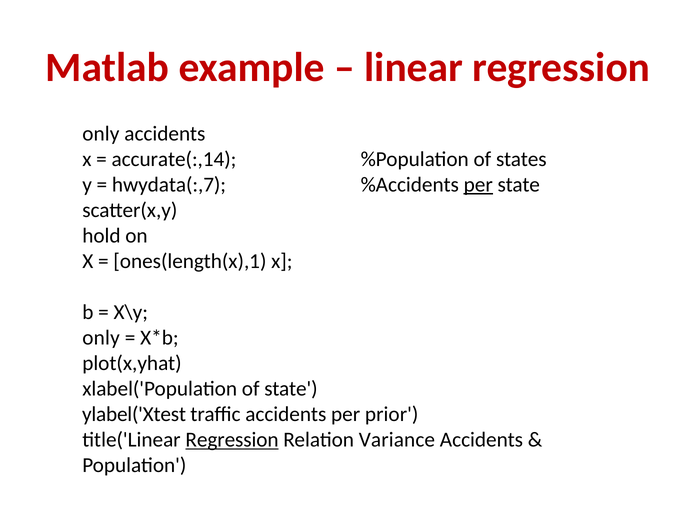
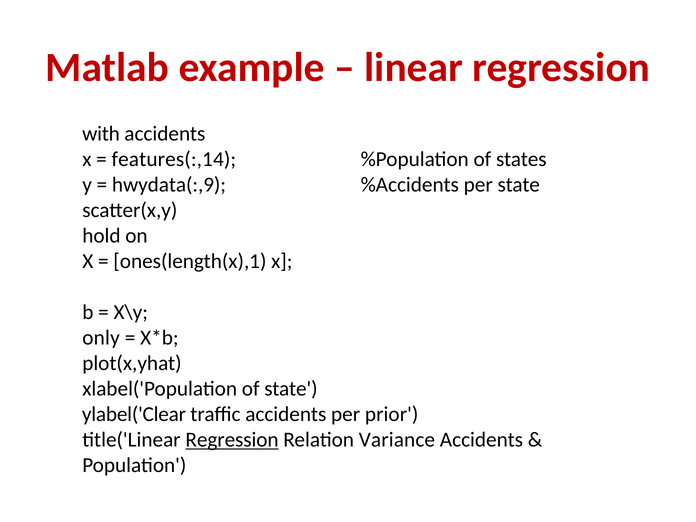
only at (101, 134): only -> with
accurate(:,14: accurate(:,14 -> features(:,14
hwydata(:,7: hwydata(:,7 -> hwydata(:,9
per at (478, 185) underline: present -> none
ylabel('Xtest: ylabel('Xtest -> ylabel('Clear
